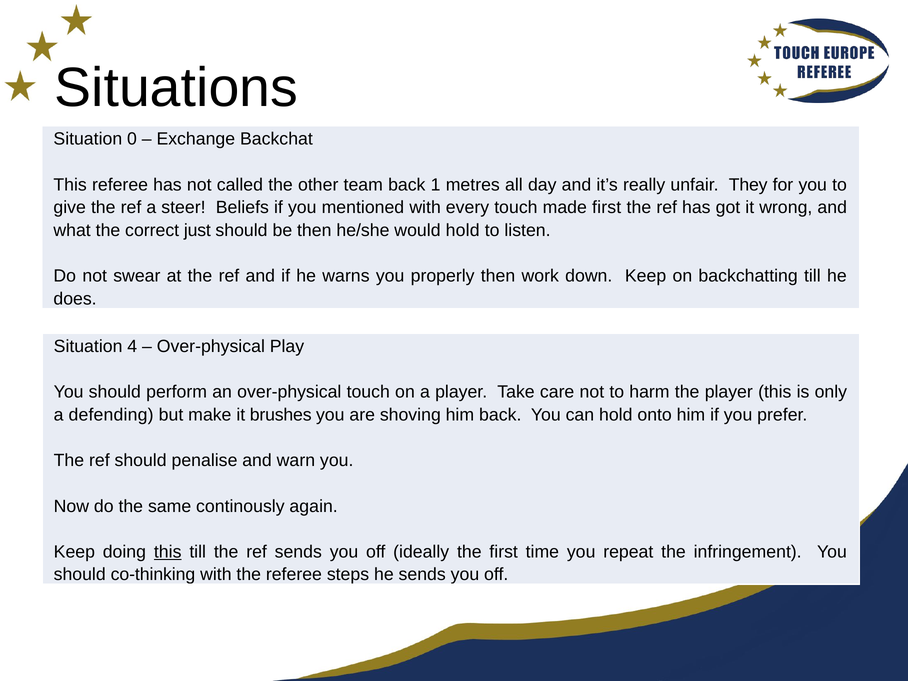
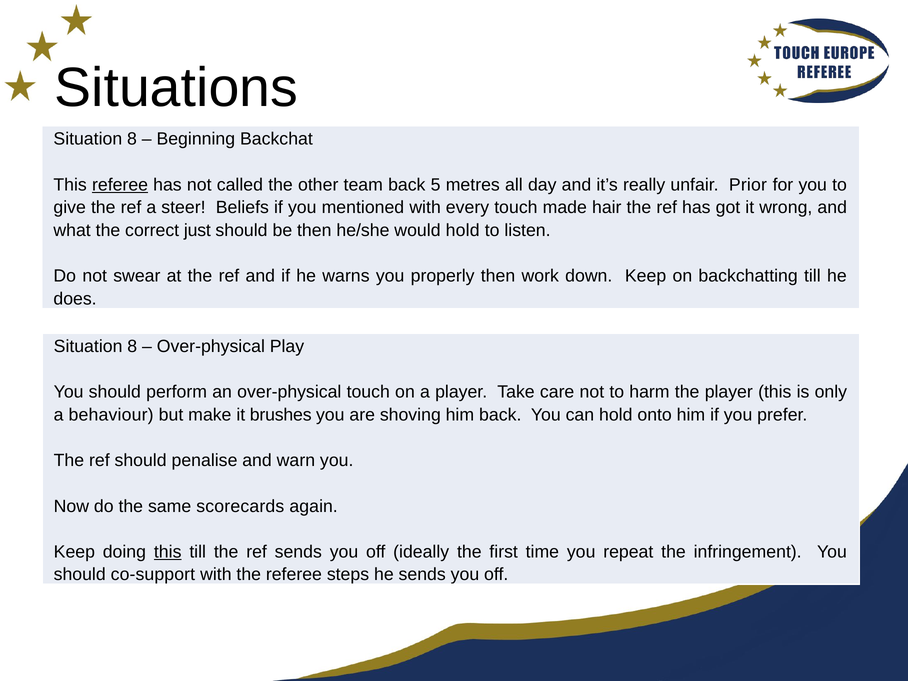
0 at (132, 139): 0 -> 8
Exchange: Exchange -> Beginning
referee at (120, 185) underline: none -> present
1: 1 -> 5
They: They -> Prior
made first: first -> hair
4 at (132, 347): 4 -> 8
defending: defending -> behaviour
continously: continously -> scorecards
co-thinking: co-thinking -> co-support
